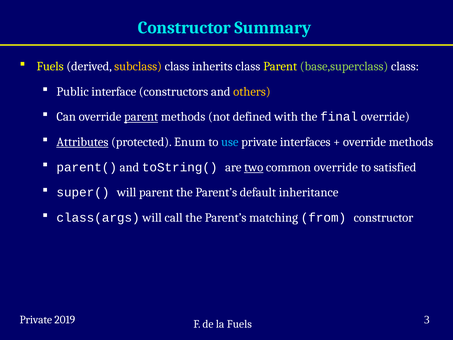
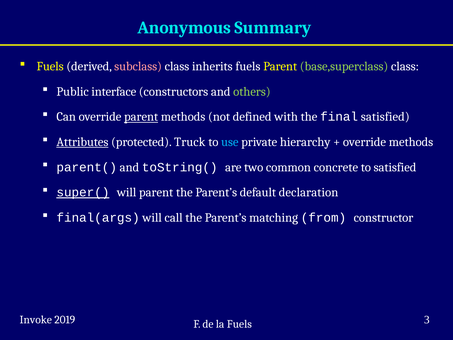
Constructor at (184, 28): Constructor -> Anonymous
subclass colour: yellow -> pink
inherits class: class -> fuels
others colour: yellow -> light green
final override: override -> satisfied
Enum: Enum -> Truck
interfaces: interfaces -> hierarchy
two underline: present -> none
common override: override -> concrete
super( underline: none -> present
inheritance: inheritance -> declaration
class(args: class(args -> final(args
Private at (36, 319): Private -> Invoke
